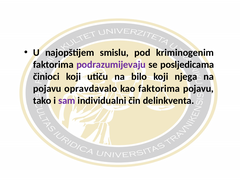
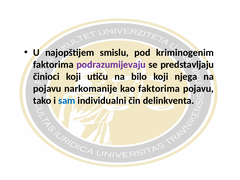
posljedicama: posljedicama -> predstavljaju
opravdavalo: opravdavalo -> narkomanije
sam colour: purple -> blue
